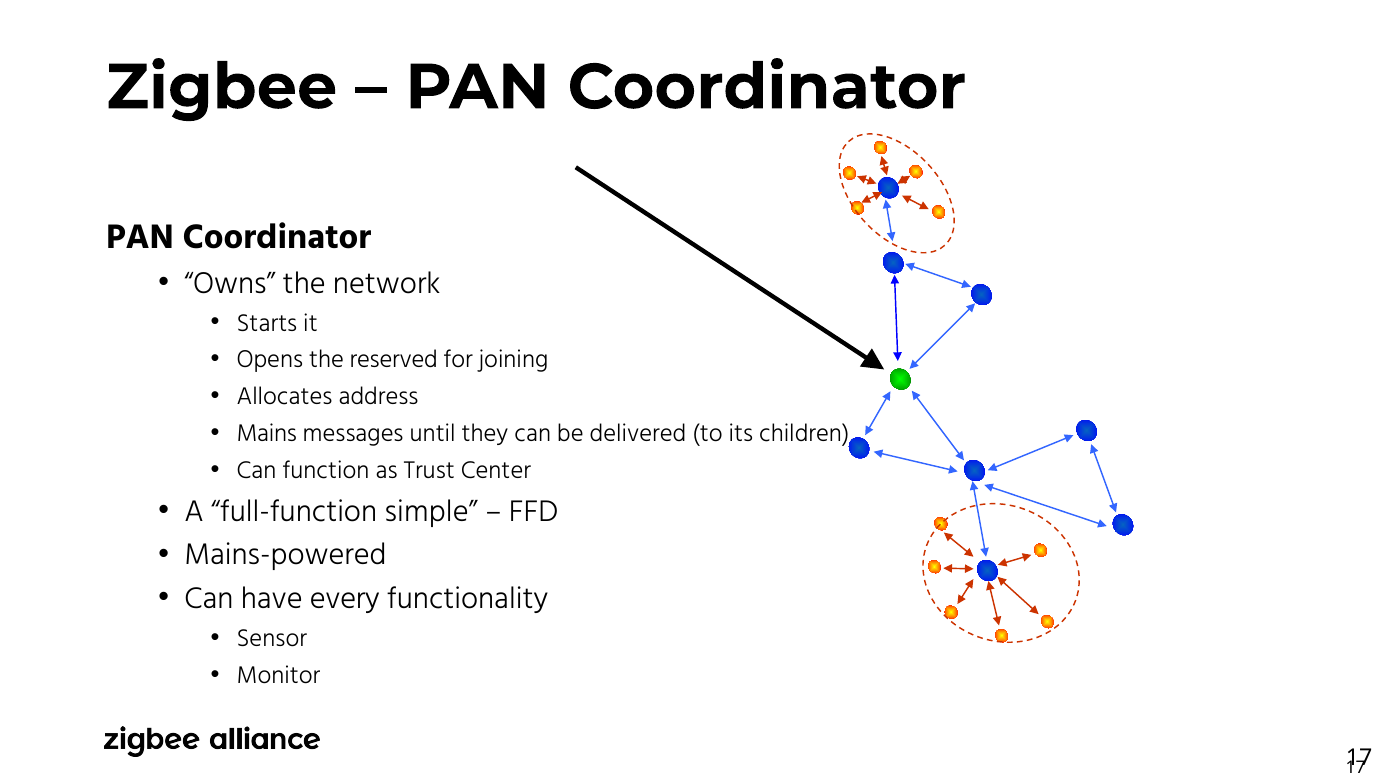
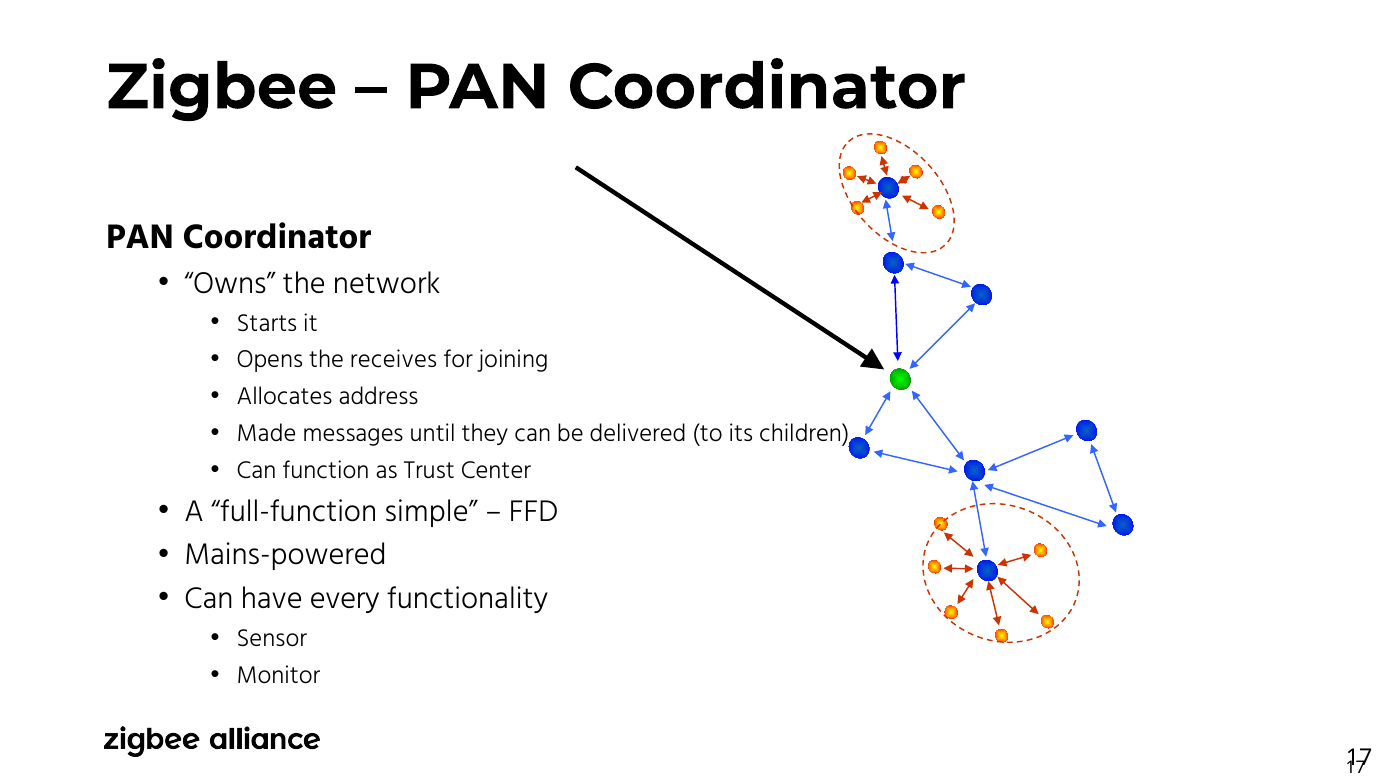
reserved: reserved -> receives
Mains: Mains -> Made
